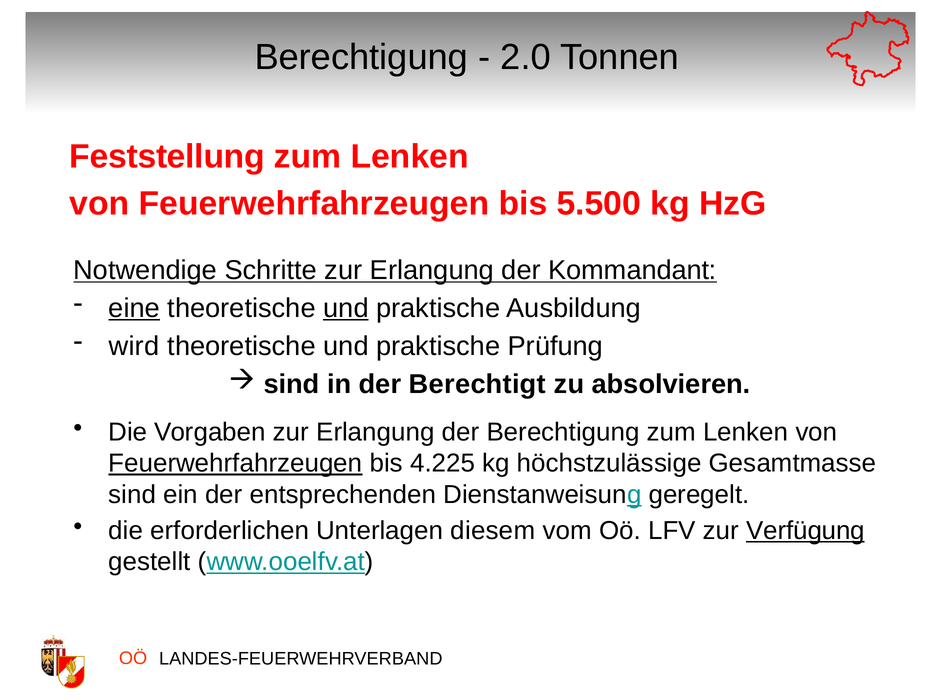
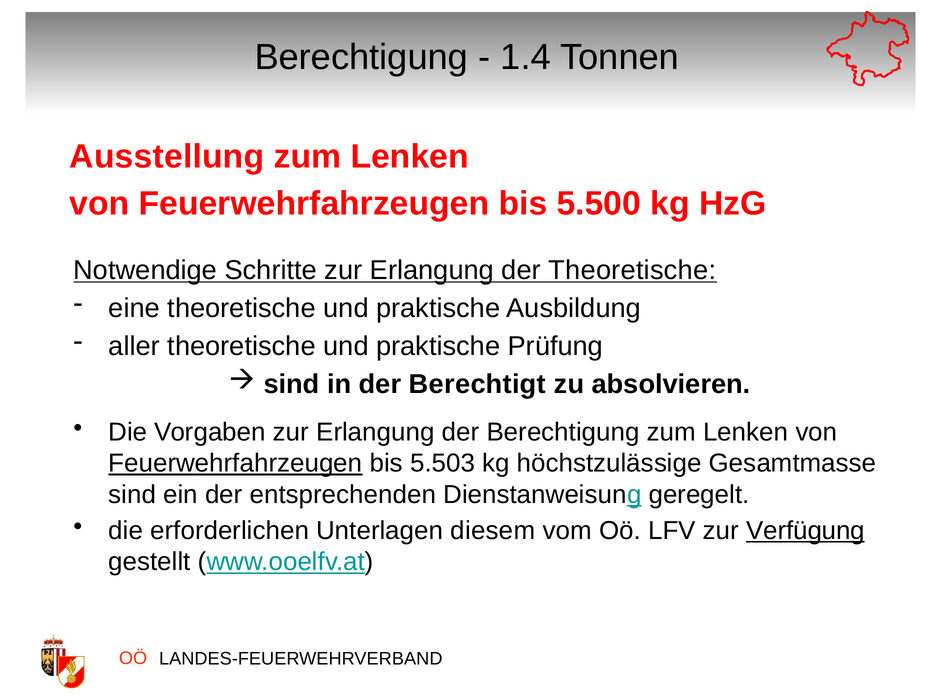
2.0: 2.0 -> 1.4
Feststellung: Feststellung -> Ausstellung
der Kommandant: Kommandant -> Theoretische
eine underline: present -> none
und at (346, 308) underline: present -> none
wird: wird -> aller
4.225: 4.225 -> 5.503
